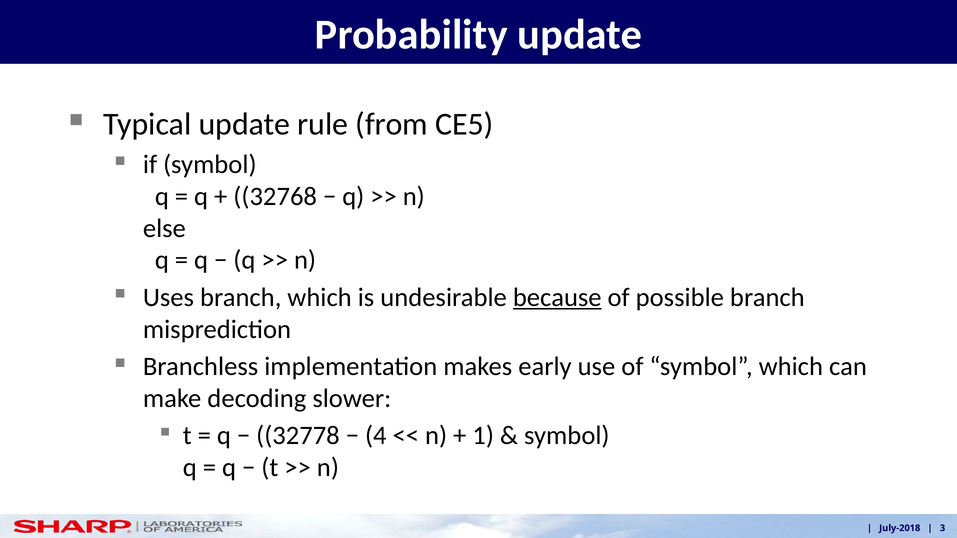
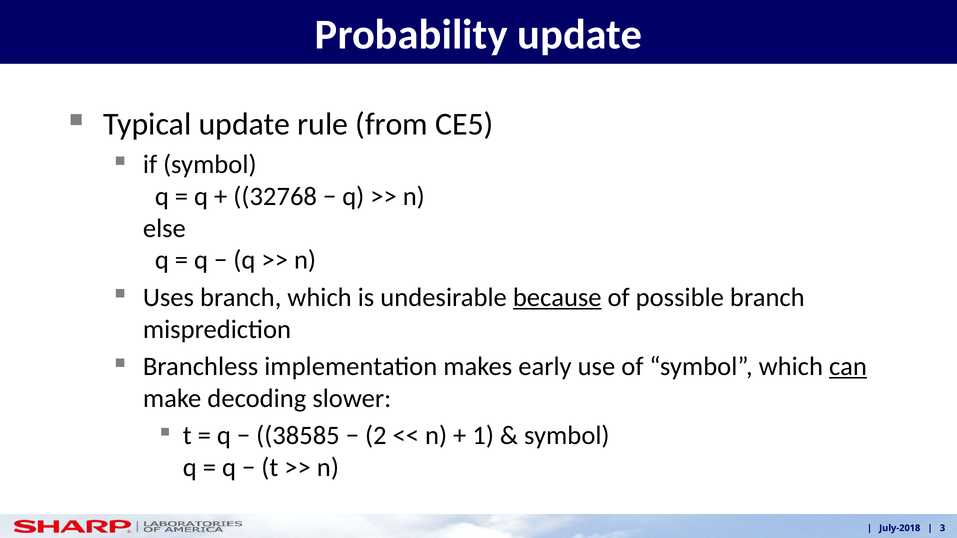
can underline: none -> present
32778: 32778 -> 38585
4: 4 -> 2
